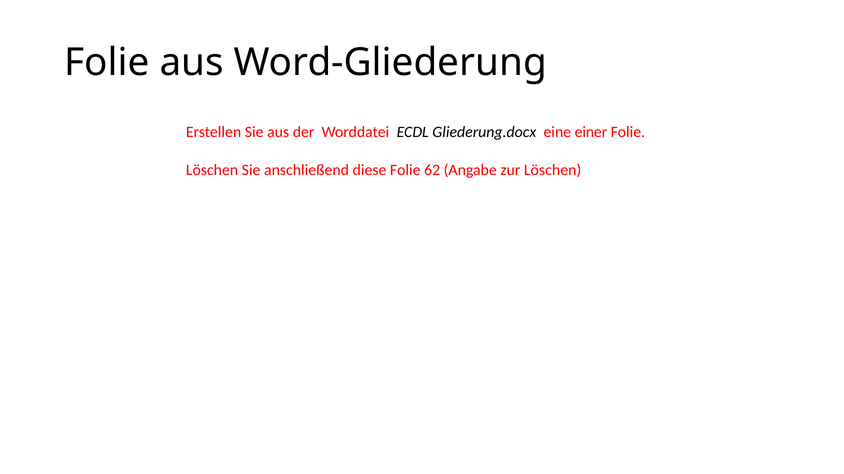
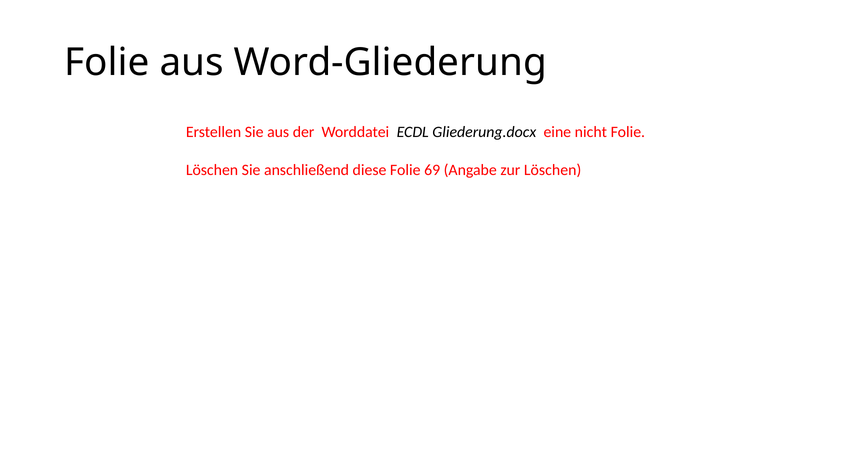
einer: einer -> nicht
62: 62 -> 69
